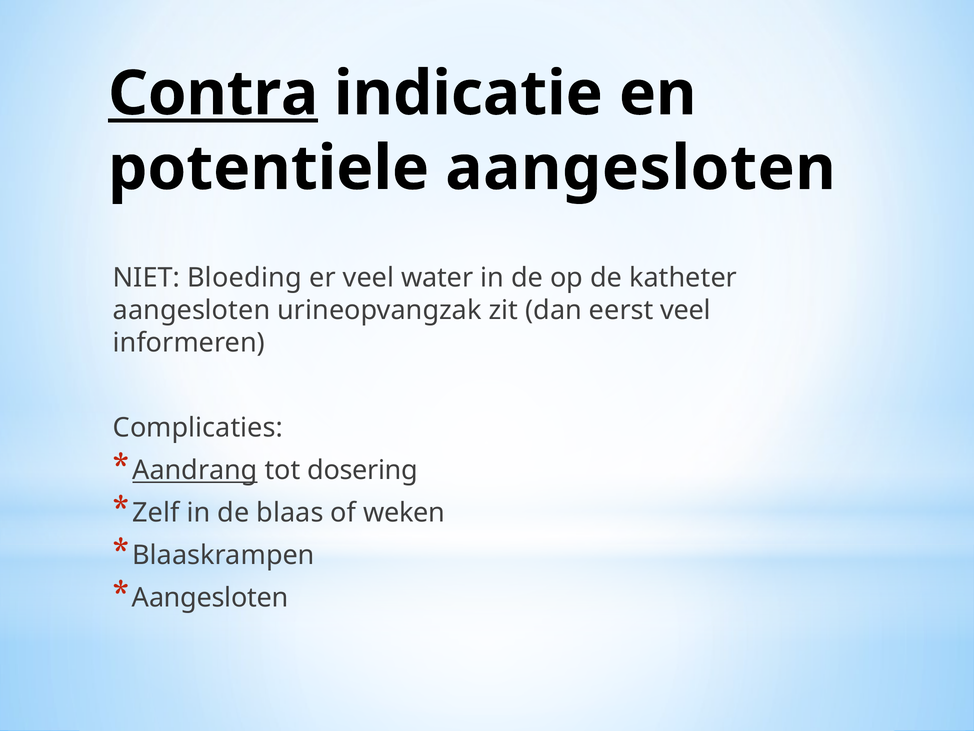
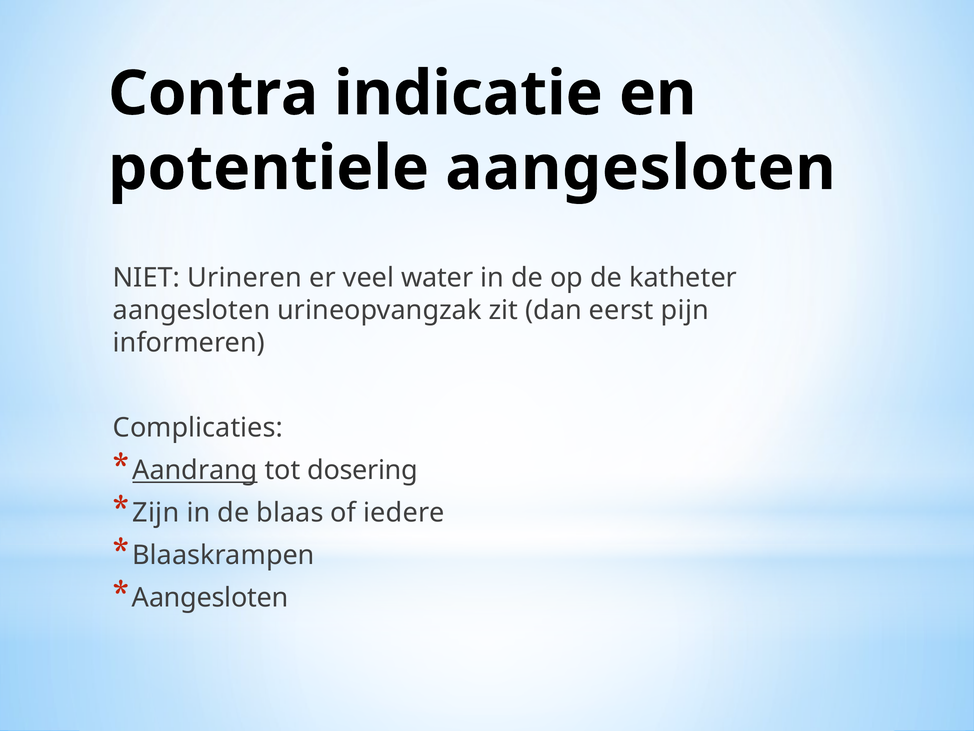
Contra underline: present -> none
Bloeding: Bloeding -> Urineren
eerst veel: veel -> pijn
Zelf: Zelf -> Zijn
weken: weken -> iedere
